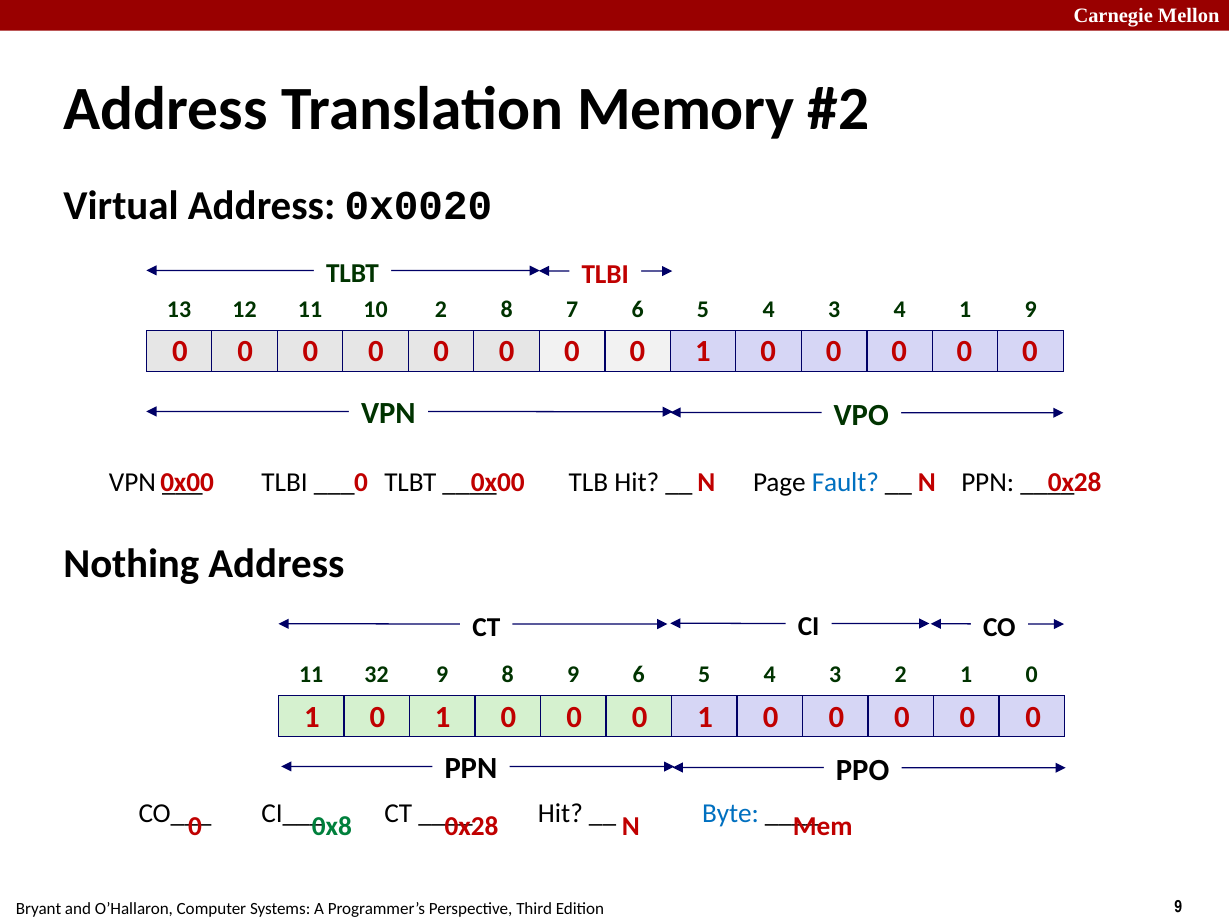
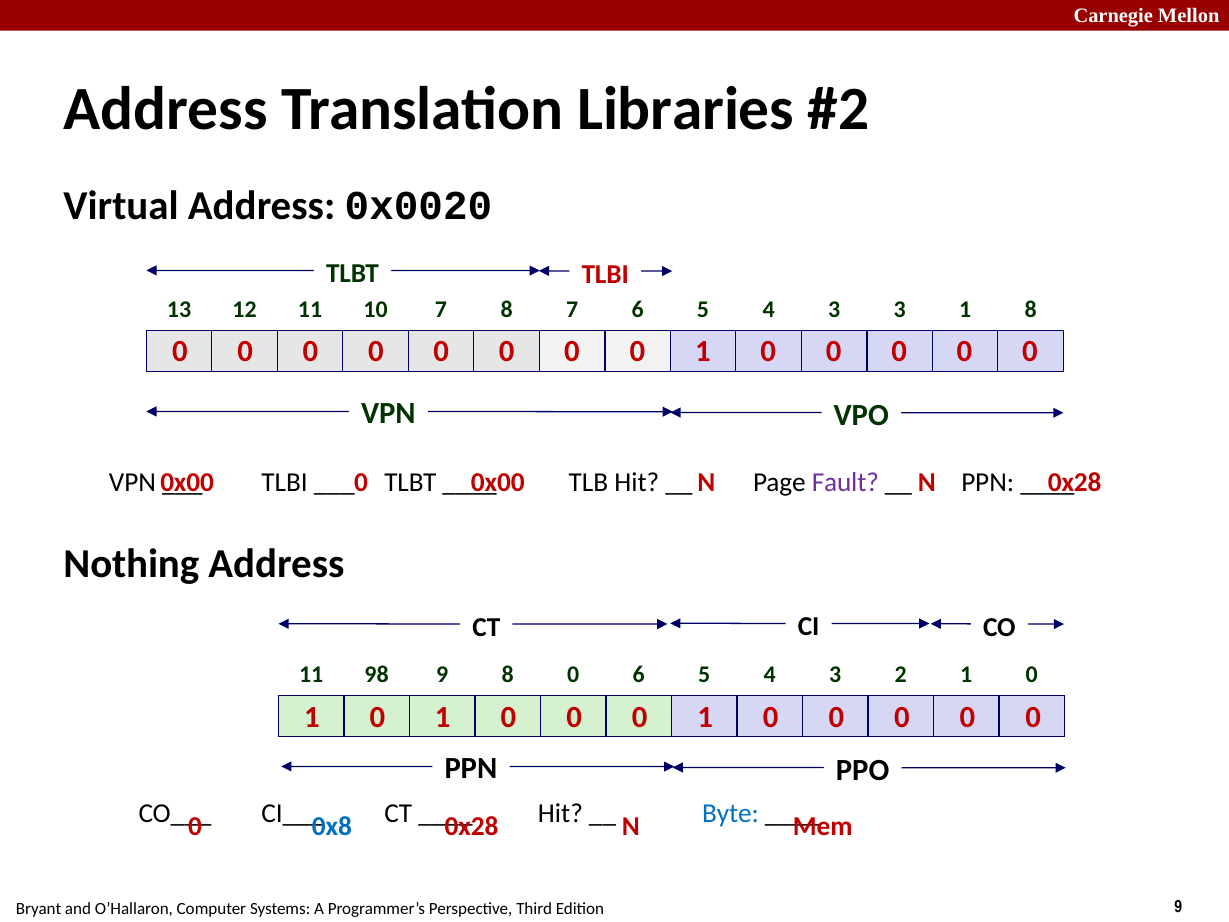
Memory: Memory -> Libraries
10 2: 2 -> 7
3 4: 4 -> 3
1 9: 9 -> 8
Fault colour: blue -> purple
32: 32 -> 98
8 9: 9 -> 0
0x8 colour: green -> blue
